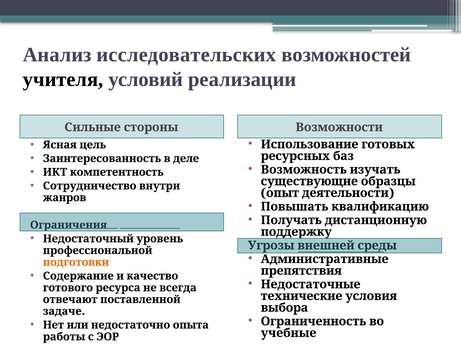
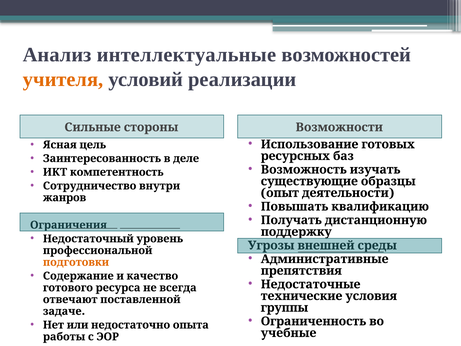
исследовательских: исследовательских -> интеллектуальные
учителя colour: black -> orange
выбора: выбора -> группы
